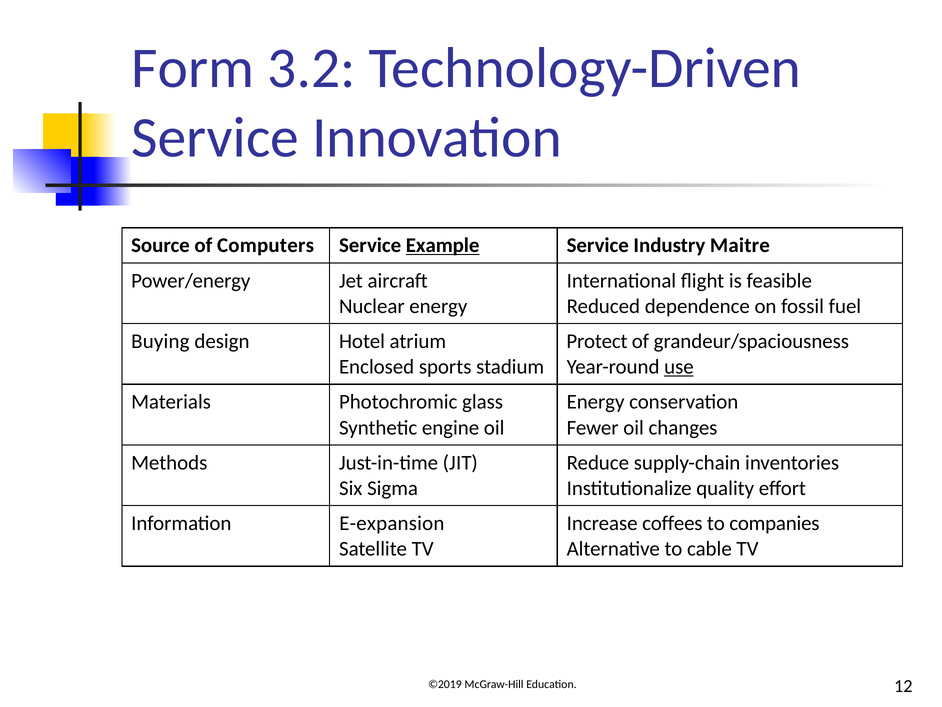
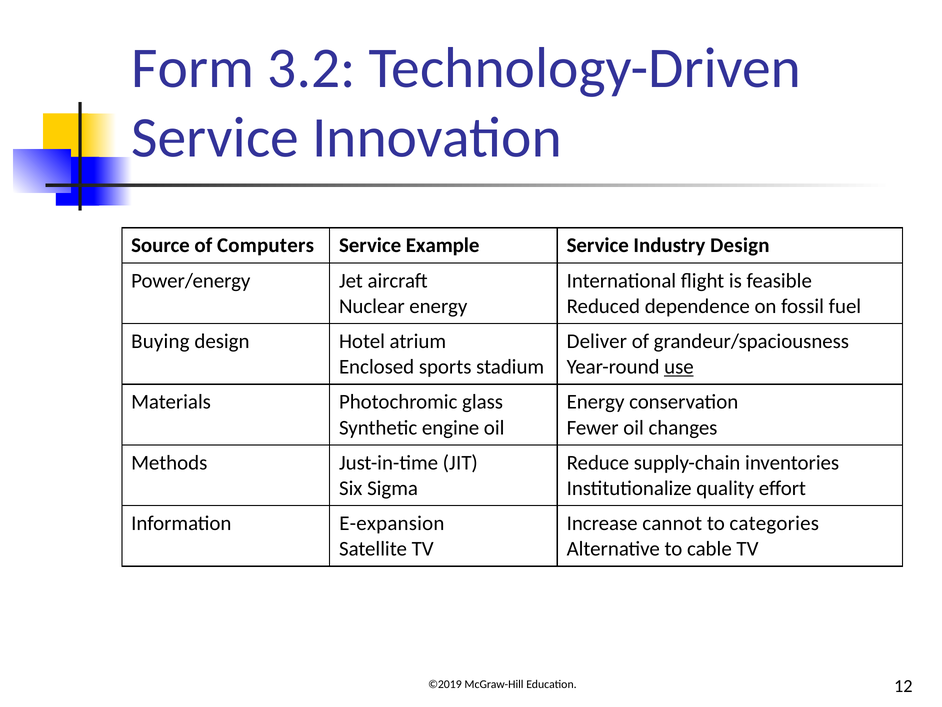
Example underline: present -> none
Industry Maitre: Maitre -> Design
Protect: Protect -> Deliver
coffees: coffees -> cannot
companies: companies -> categories
